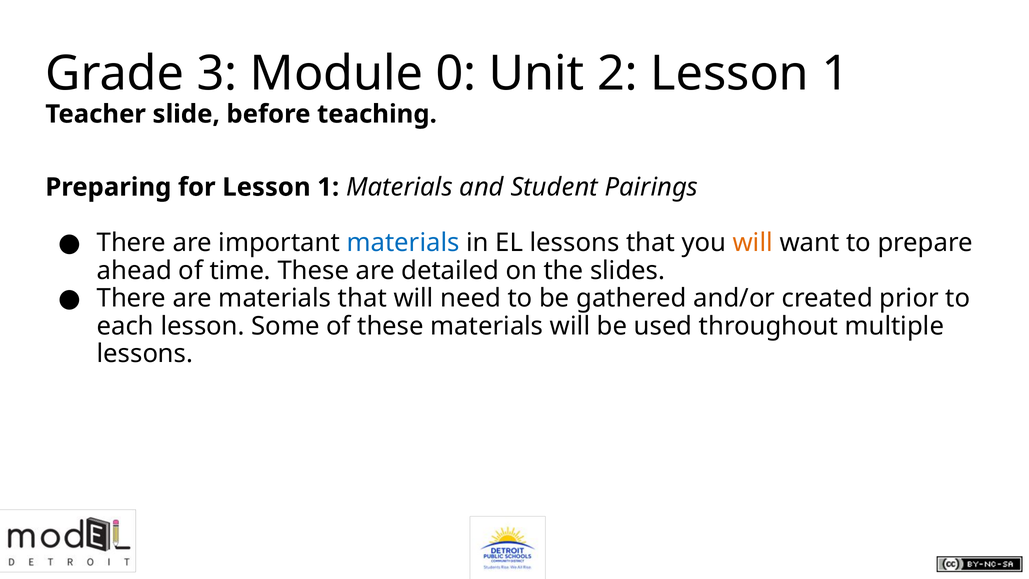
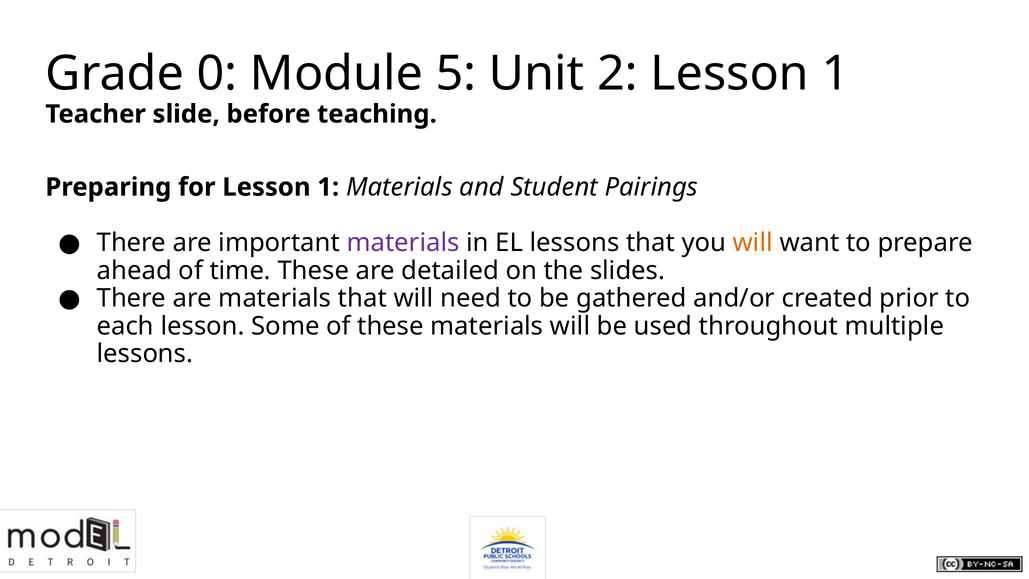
3: 3 -> 0
0: 0 -> 5
materials at (403, 243) colour: blue -> purple
